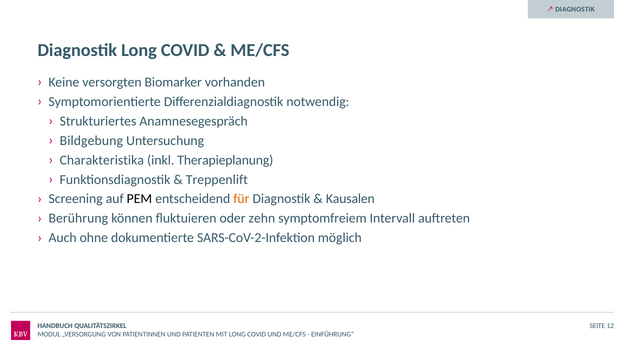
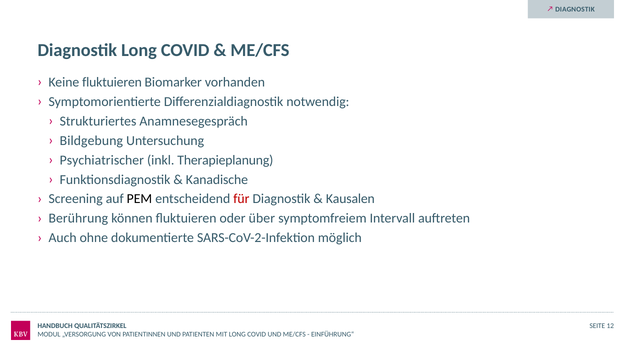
Keine versorgten: versorgten -> fluktuieren
Charakteristika: Charakteristika -> Psychiatrischer
Treppenlift: Treppenlift -> Kanadische
für colour: orange -> red
zehn: zehn -> über
